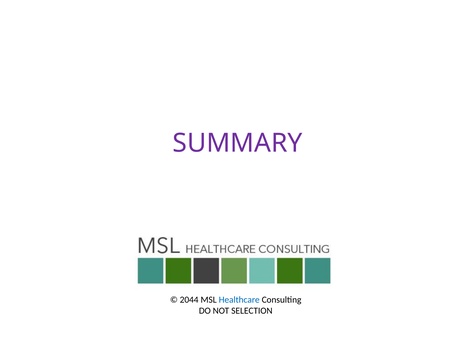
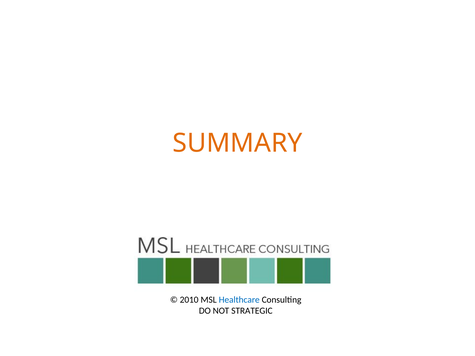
SUMMARY colour: purple -> orange
2044: 2044 -> 2010
SELECTION: SELECTION -> STRATEGIC
